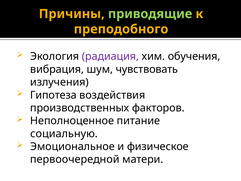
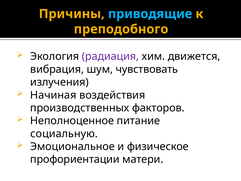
приводящие colour: light green -> light blue
обучения: обучения -> движется
Гипотеза: Гипотеза -> Начиная
первоочередной: первоочередной -> профориентации
